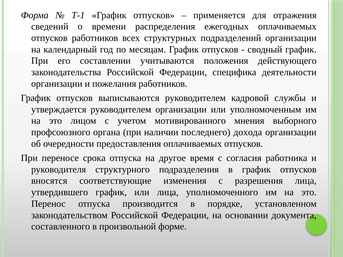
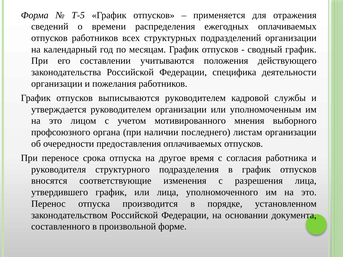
Т-1: Т-1 -> Т-5
дохода: дохода -> листам
